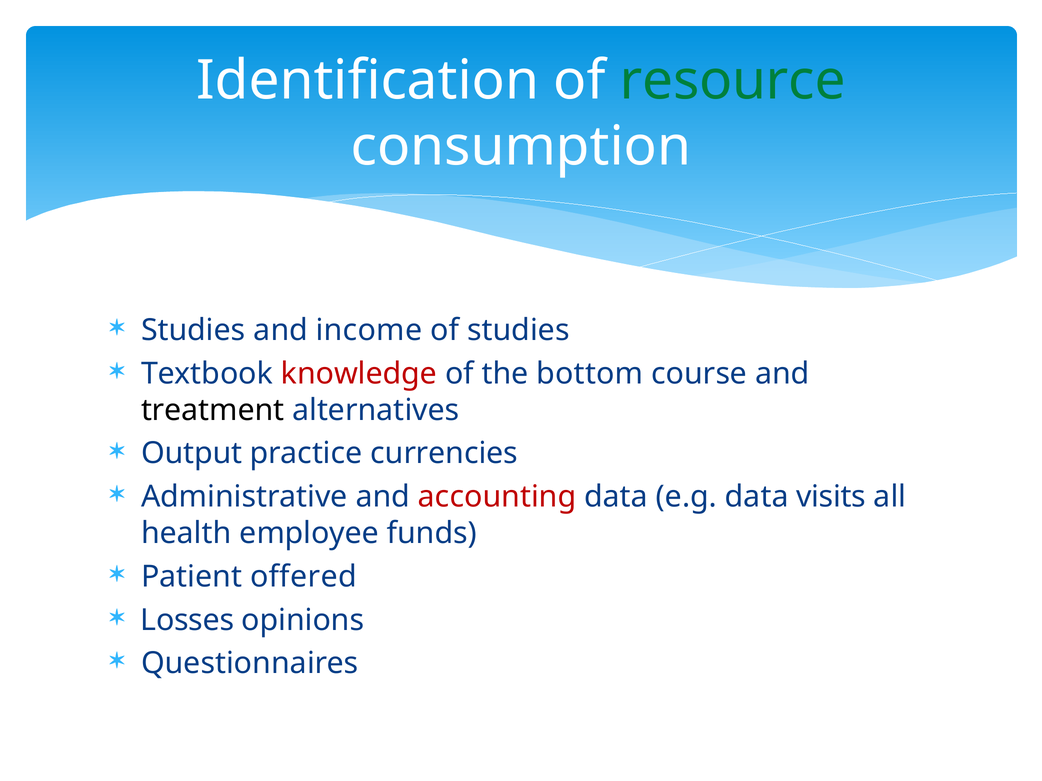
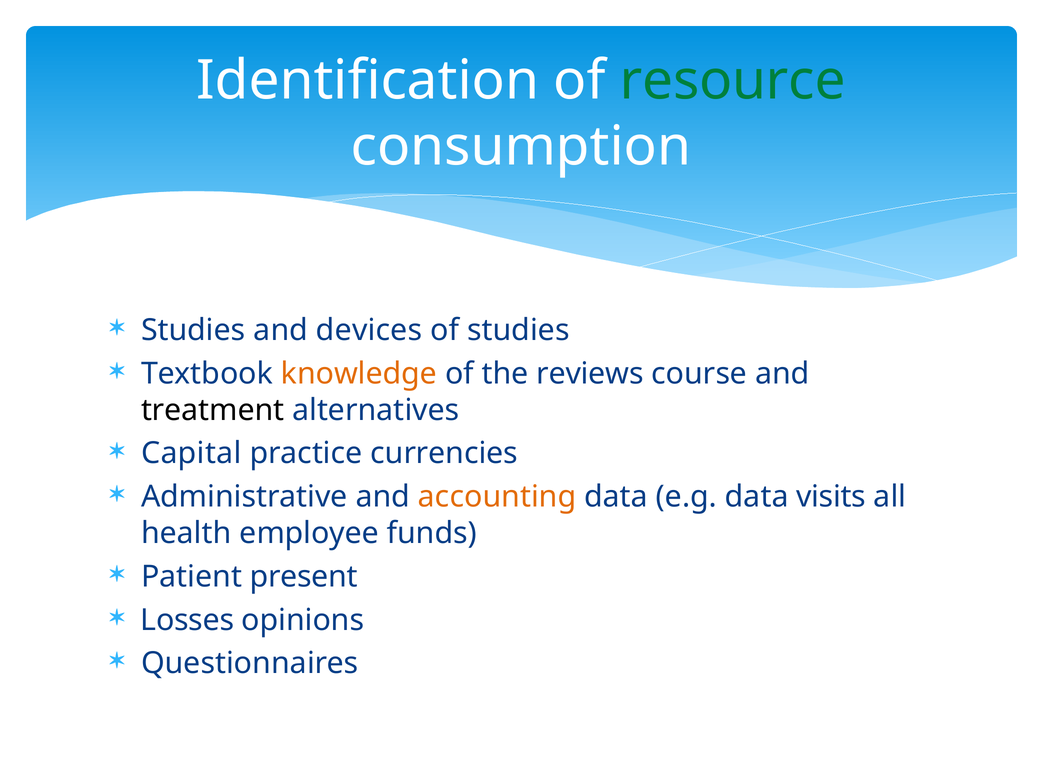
income: income -> devices
knowledge colour: red -> orange
bottom: bottom -> reviews
Output: Output -> Capital
accounting colour: red -> orange
offered: offered -> present
